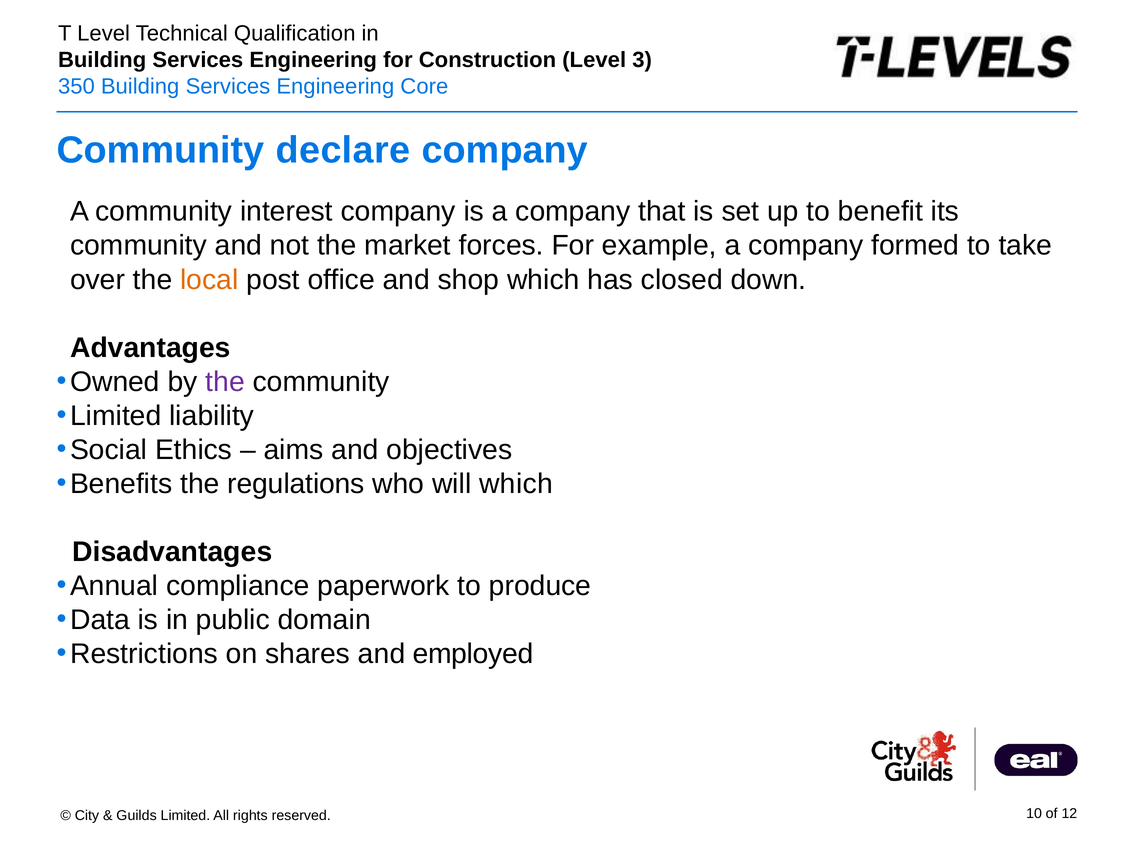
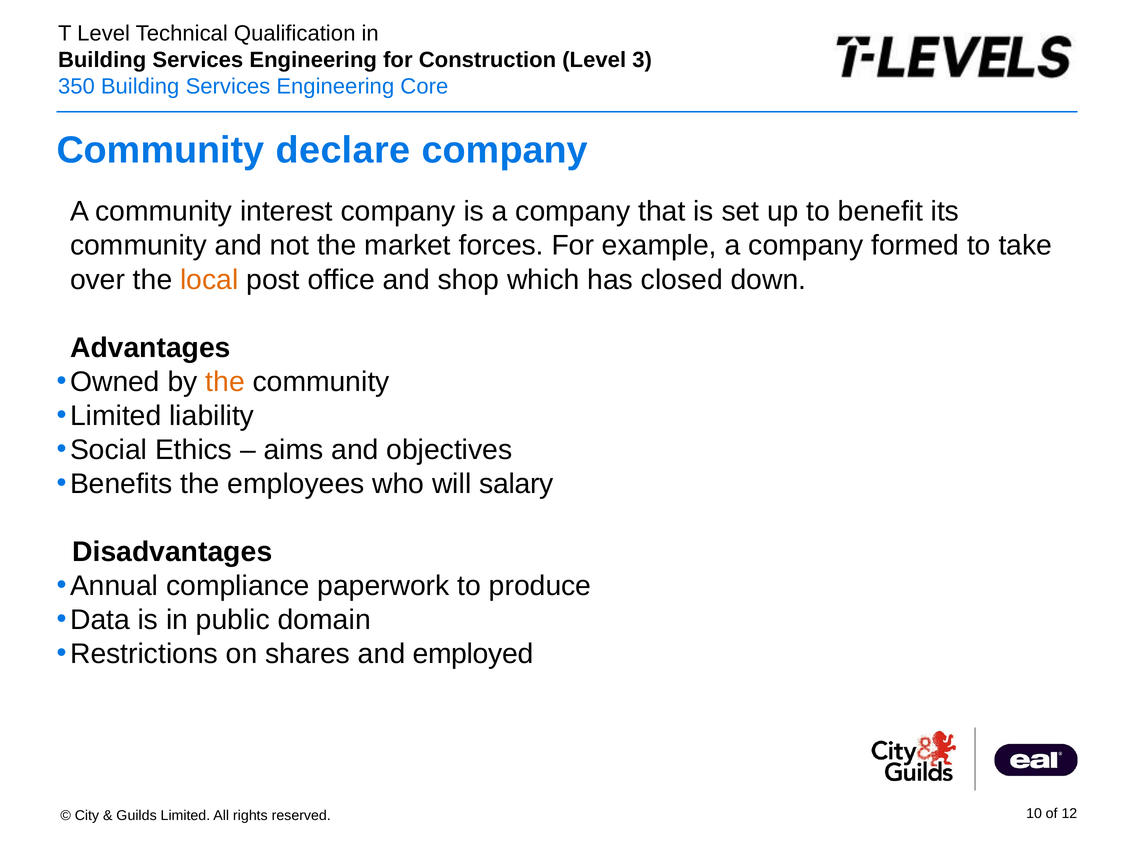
the at (225, 382) colour: purple -> orange
regulations: regulations -> employees
will which: which -> salary
